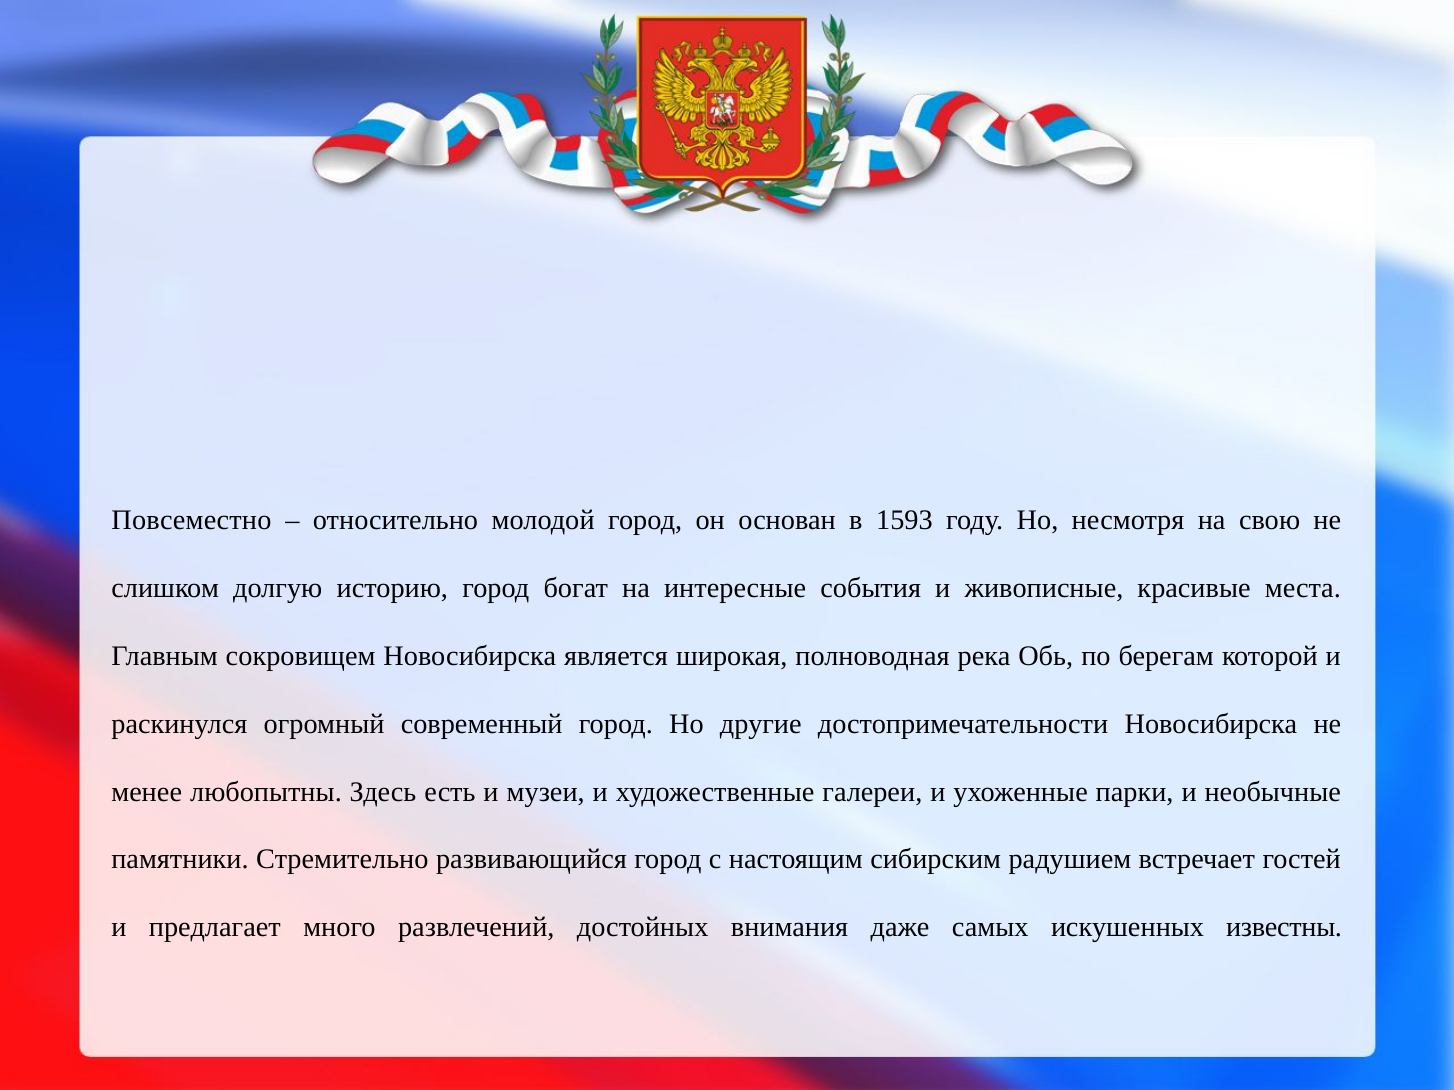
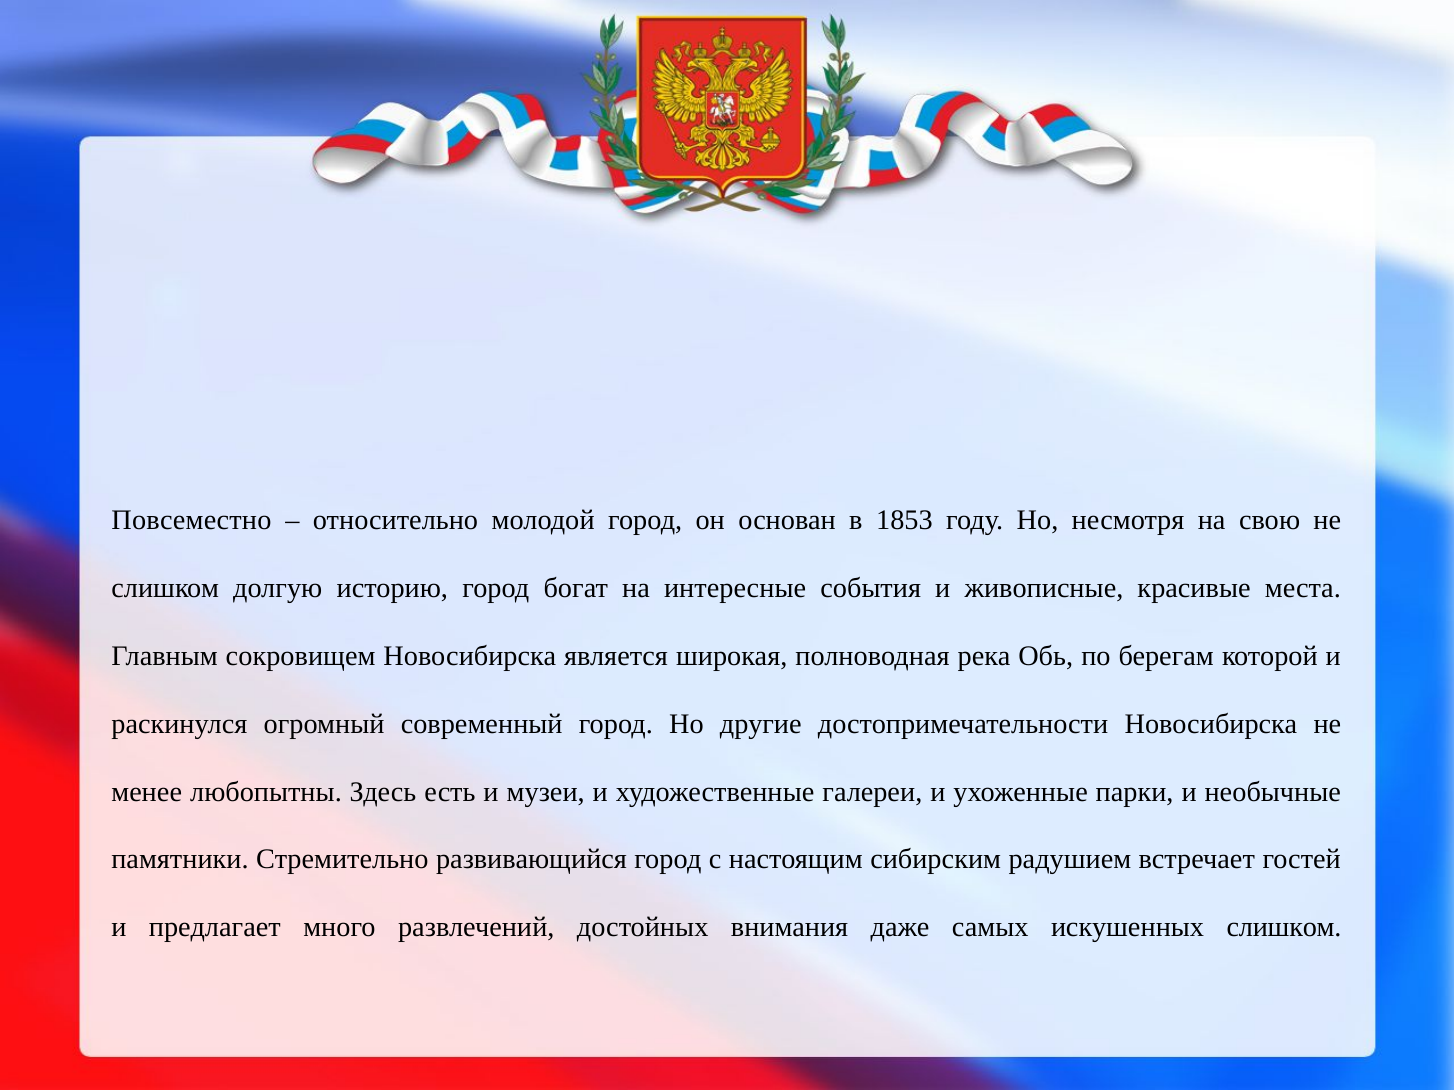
1593: 1593 -> 1853
искушенных известны: известны -> слишком
